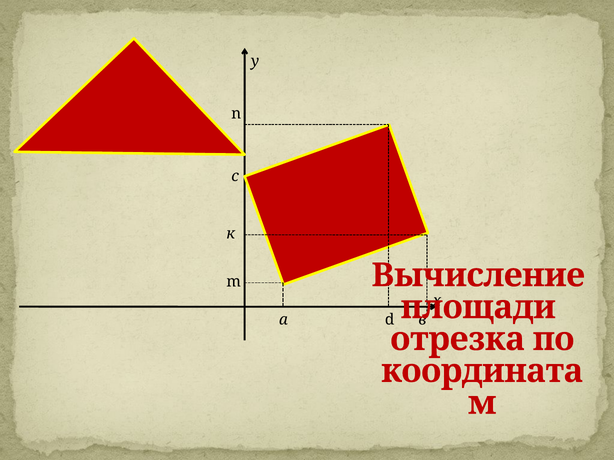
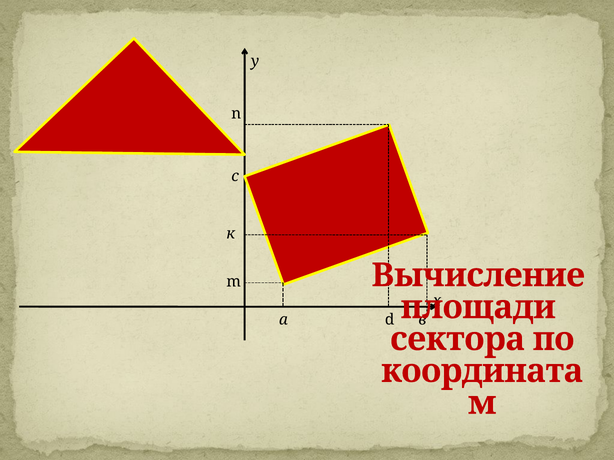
отрезка: отрезка -> сектора
